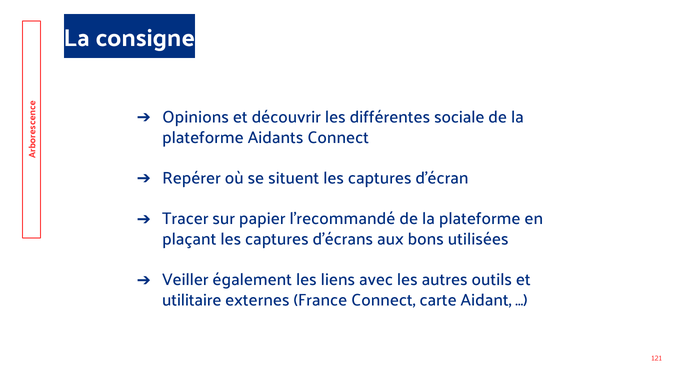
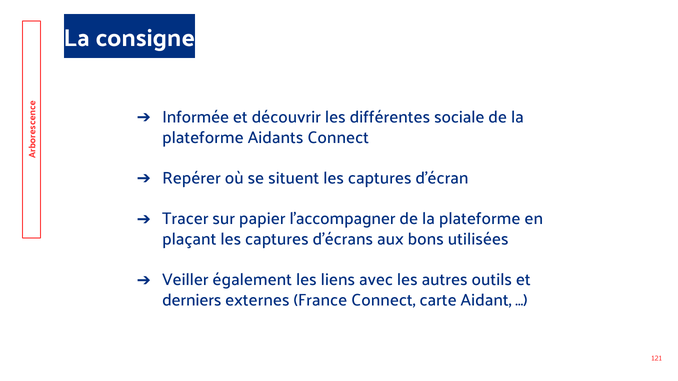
Opinions: Opinions -> Informée
l’recommandé: l’recommandé -> l’accompagner
utilitaire: utilitaire -> derniers
